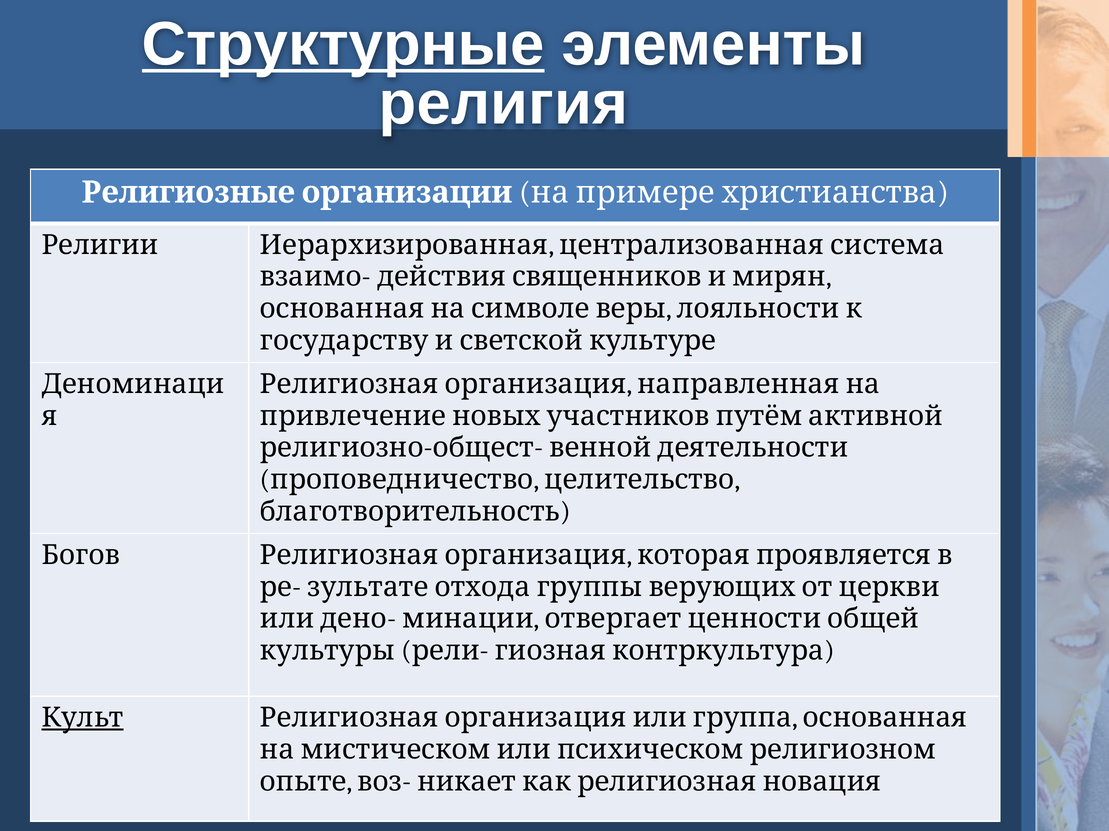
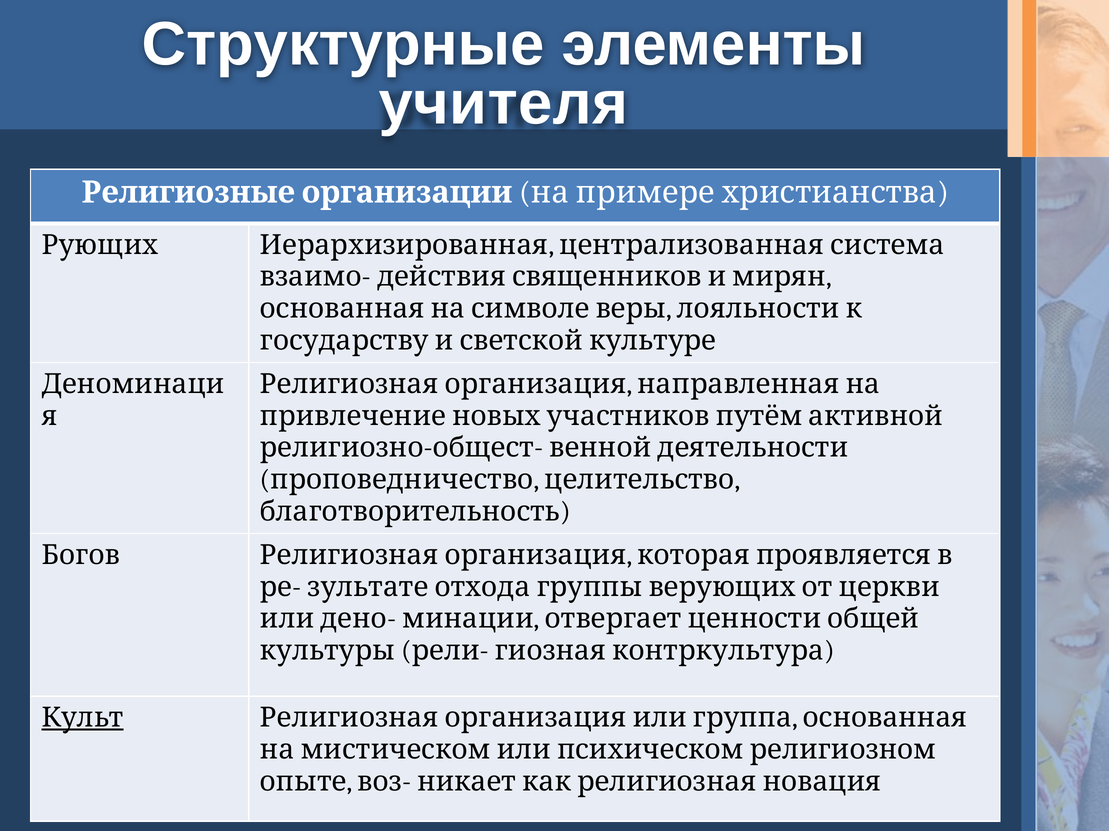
Структурные underline: present -> none
религия: религия -> учителя
Религии: Религии -> Рующих
